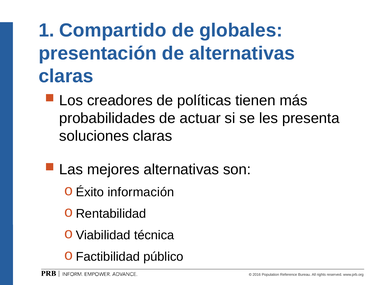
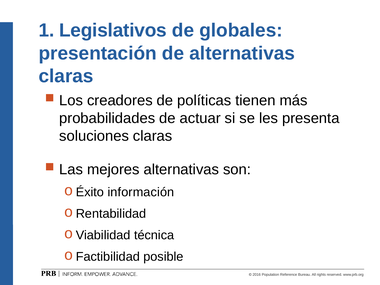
Compartido: Compartido -> Legislativos
público: público -> posible
